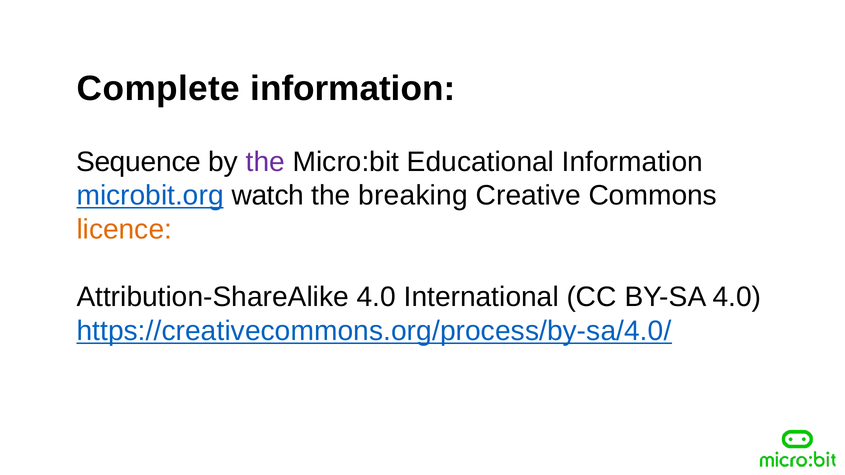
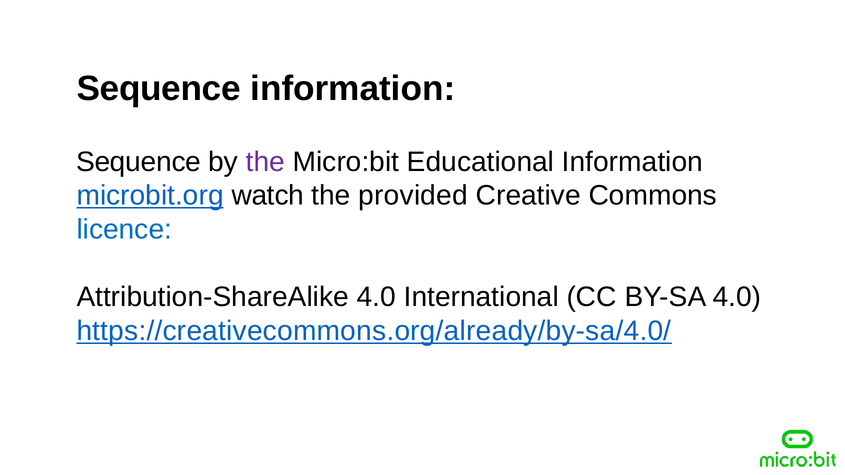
Complete at (158, 89): Complete -> Sequence
breaking: breaking -> provided
licence colour: orange -> blue
https://creativecommons.org/process/by-sa/4.0/: https://creativecommons.org/process/by-sa/4.0/ -> https://creativecommons.org/already/by-sa/4.0/
